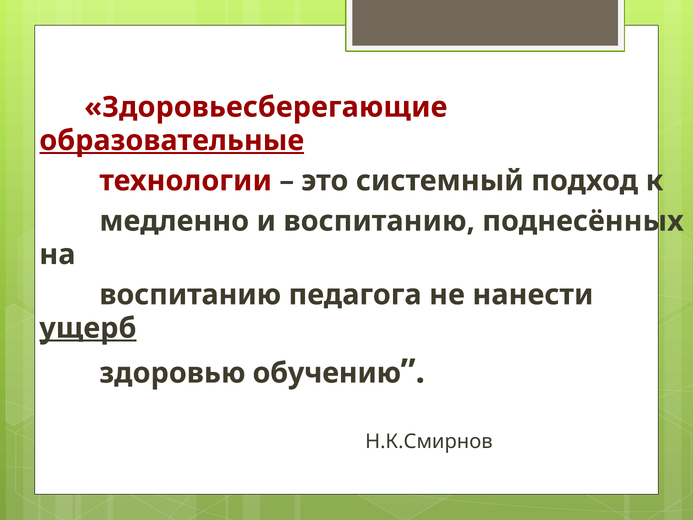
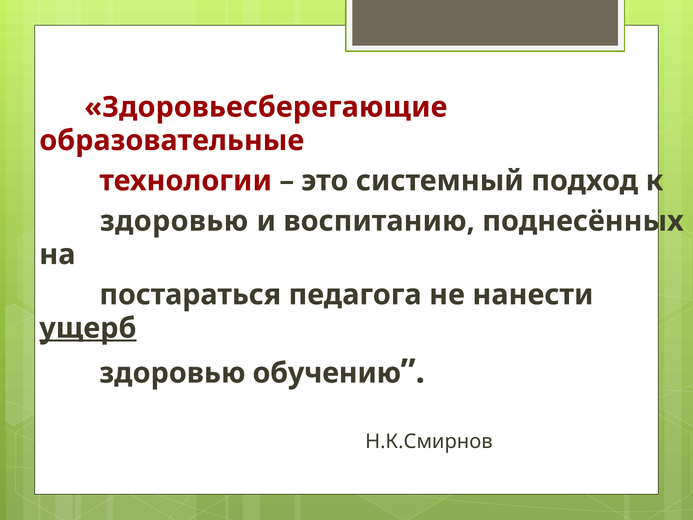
образовательные underline: present -> none
медленно at (174, 221): медленно -> здоровью
воспитанию at (190, 295): воспитанию -> постараться
